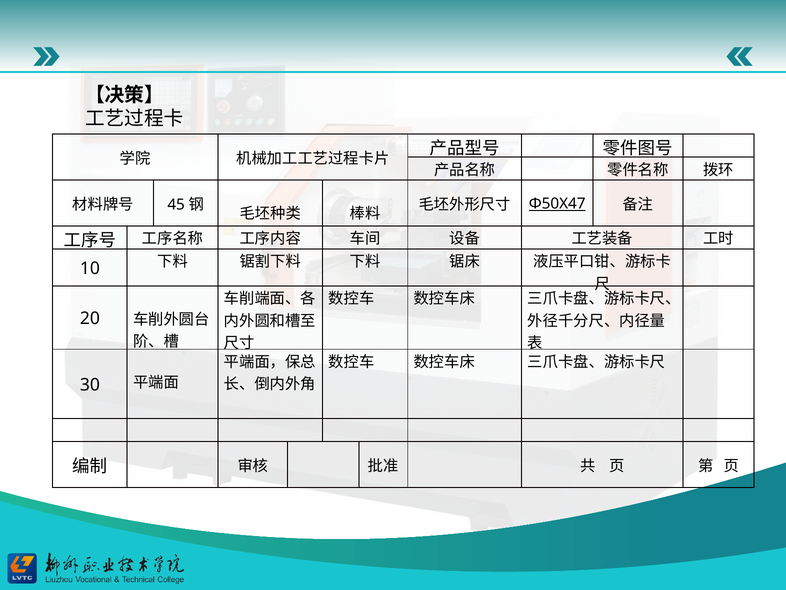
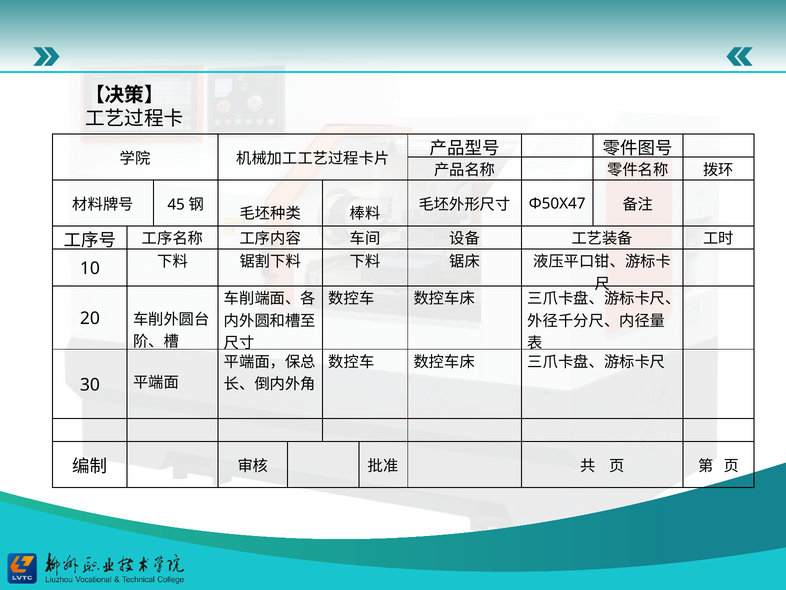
Φ50X47 underline: present -> none
